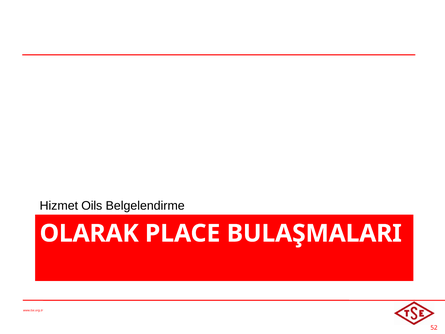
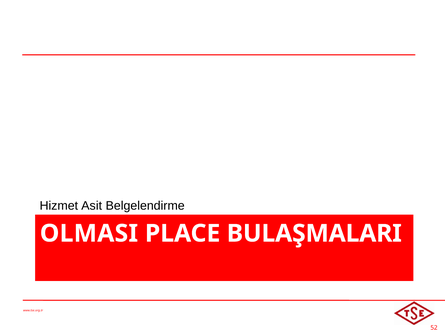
Oils: Oils -> Asit
OLARAK: OLARAK -> OLMASI
